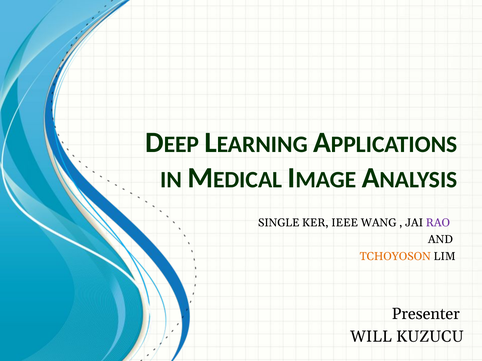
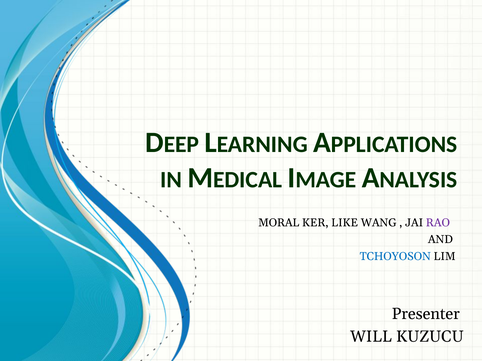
SINGLE: SINGLE -> MORAL
IEEE: IEEE -> LIKE
TCHOYOSON colour: orange -> blue
